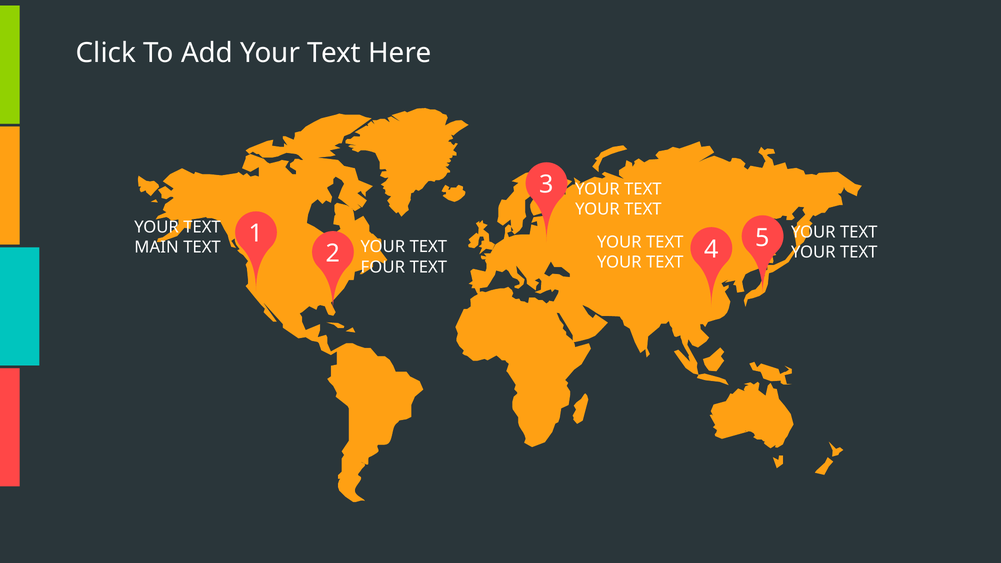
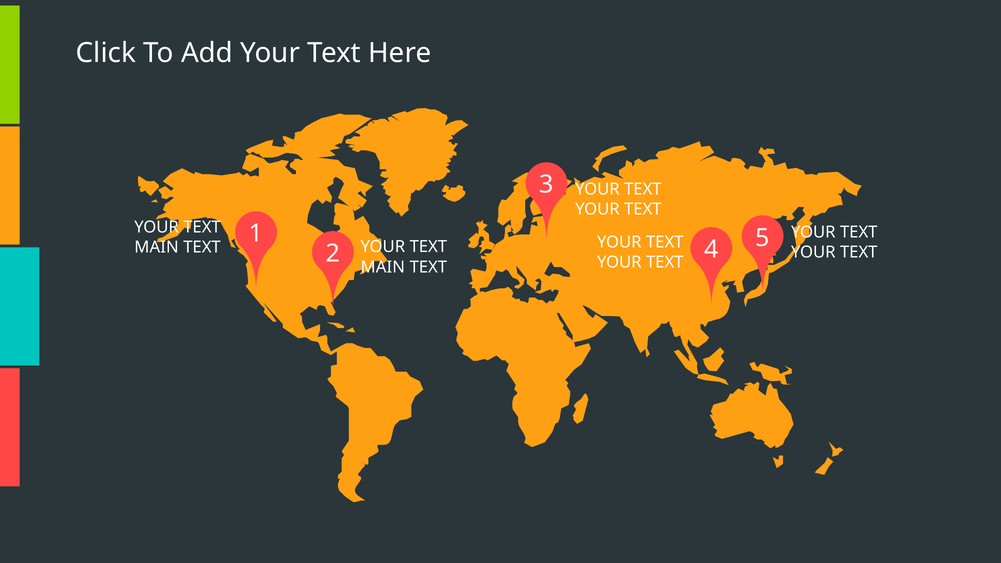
FOUR at (383, 267): FOUR -> MAIN
